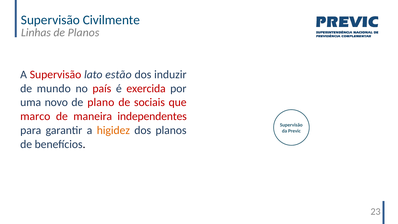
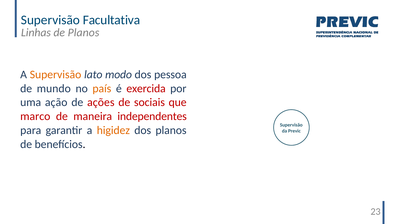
Civilmente: Civilmente -> Facultativa
Supervisão at (56, 74) colour: red -> orange
estão: estão -> modo
induzir: induzir -> pessoa
país colour: red -> orange
novo: novo -> ação
plano: plano -> ações
